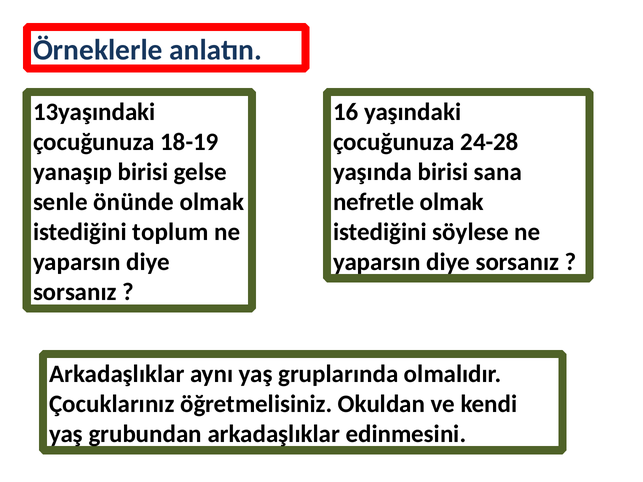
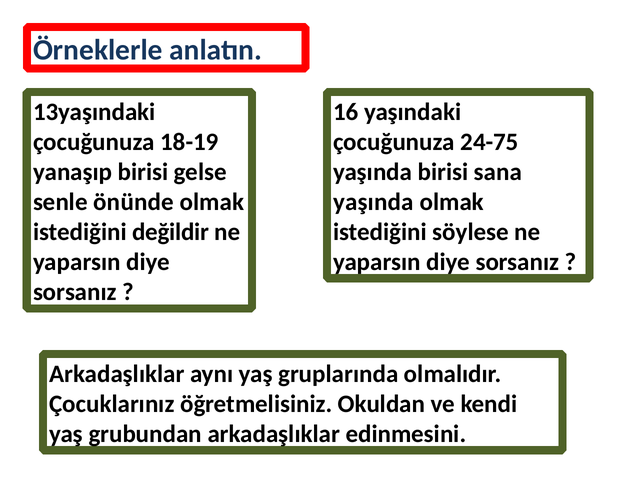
24-28: 24-28 -> 24-75
nefretle at (374, 202): nefretle -> yaşında
toplum: toplum -> değildir
